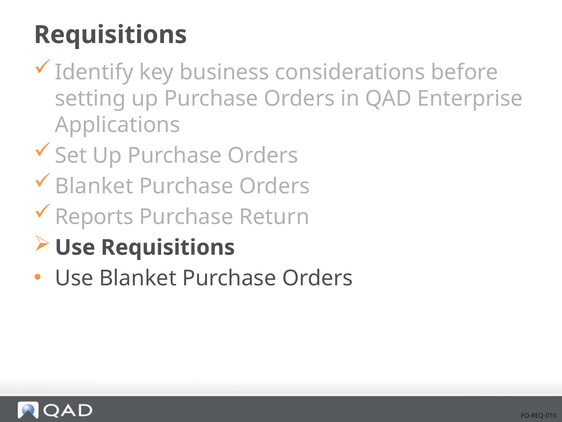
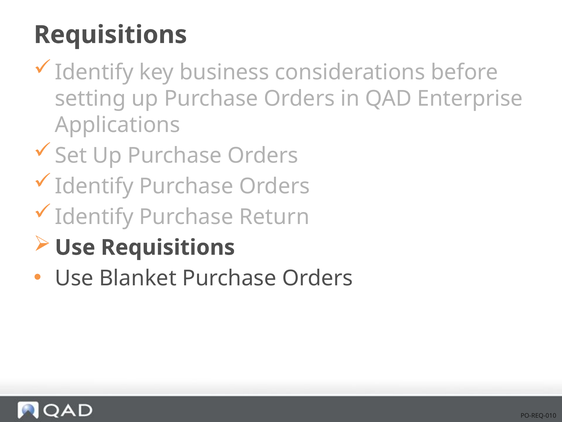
Blanket at (94, 186): Blanket -> Identify
Reports at (94, 217): Reports -> Identify
